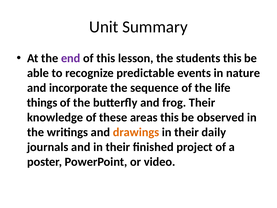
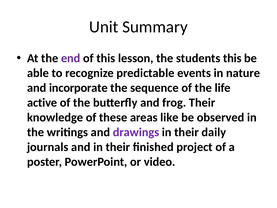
things: things -> active
areas this: this -> like
drawings colour: orange -> purple
